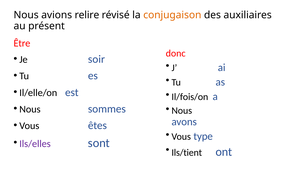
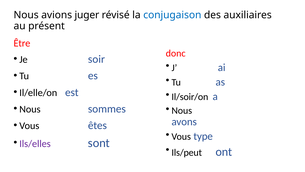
relire: relire -> juger
conjugaison colour: orange -> blue
Il/fois/on: Il/fois/on -> Il/soir/on
Ils/tient: Ils/tient -> Ils/peut
